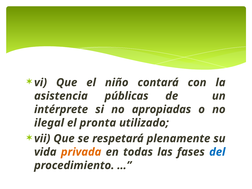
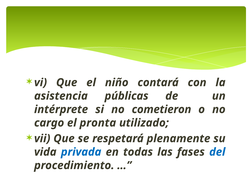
apropiadas: apropiadas -> cometieron
ilegal: ilegal -> cargo
privada colour: orange -> blue
